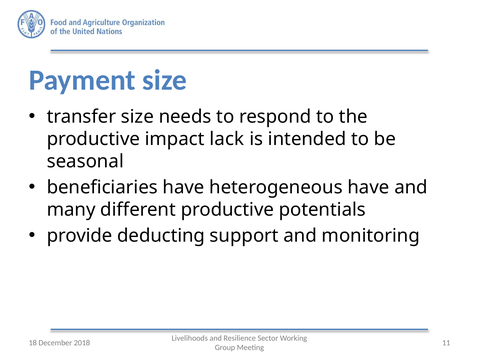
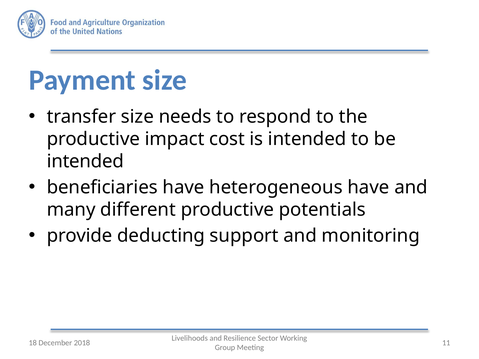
lack: lack -> cost
seasonal at (85, 161): seasonal -> intended
